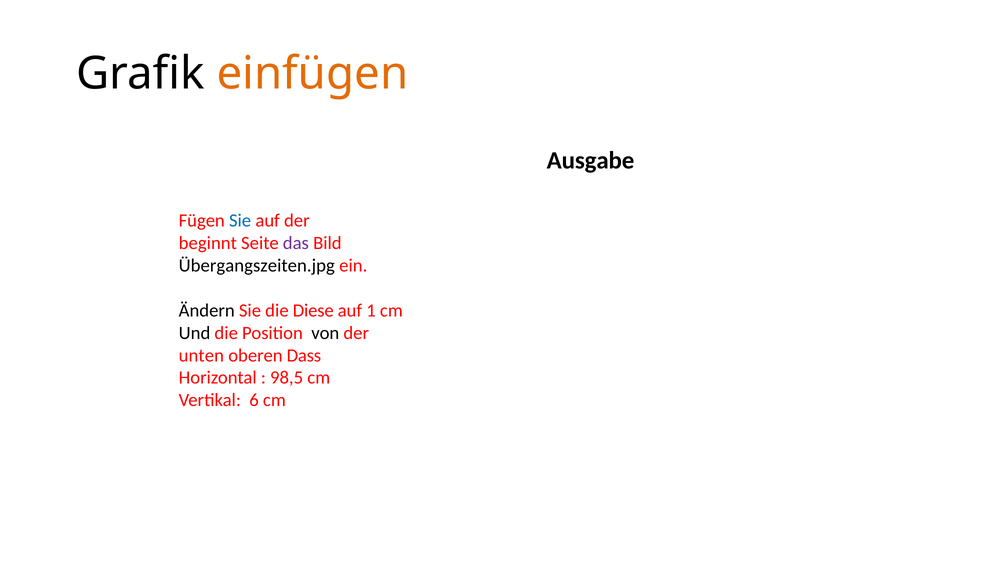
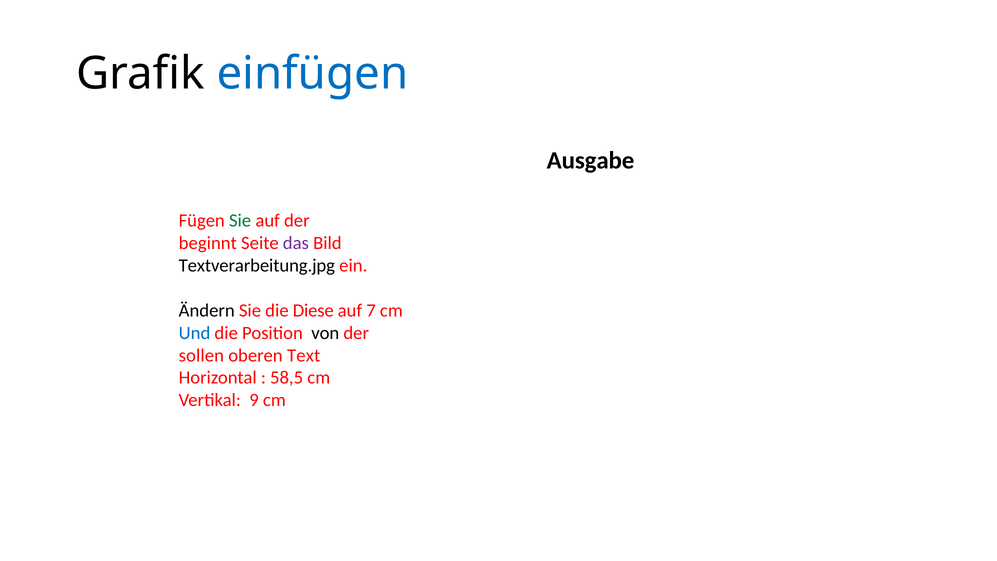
einfügen colour: orange -> blue
Sie at (240, 221) colour: blue -> green
Übergangszeiten.jpg: Übergangszeiten.jpg -> Textverarbeitung.jpg
1: 1 -> 7
Und colour: black -> blue
unten: unten -> sollen
Dass: Dass -> Text
98,5: 98,5 -> 58,5
6: 6 -> 9
